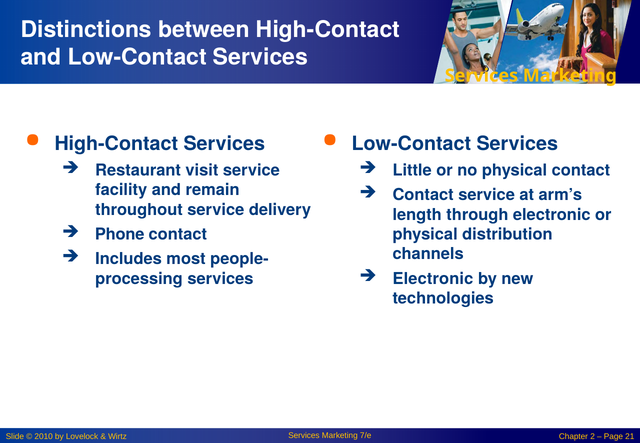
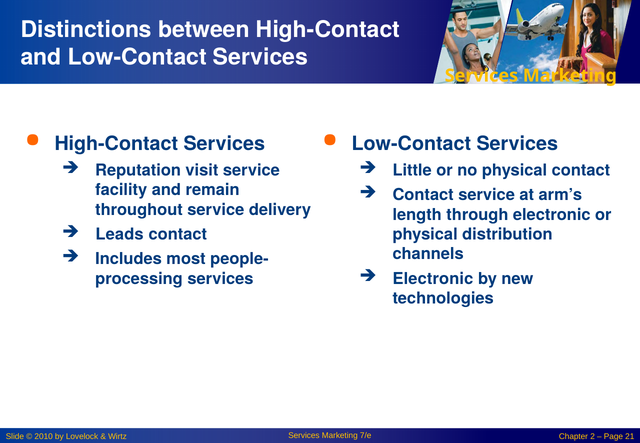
Restaurant: Restaurant -> Reputation
Phone: Phone -> Leads
